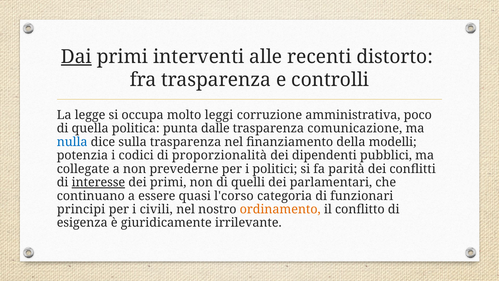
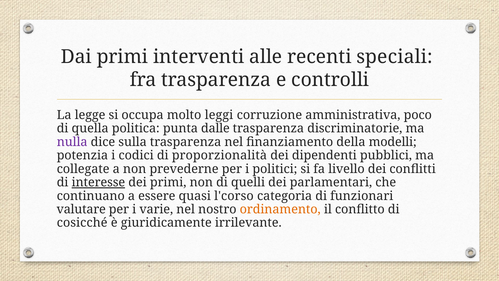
Dai underline: present -> none
distorto: distorto -> speciali
comunicazione: comunicazione -> discriminatorie
nulla colour: blue -> purple
parità: parità -> livello
principi: principi -> valutare
civili: civili -> varie
esigenza: esigenza -> cosicché
